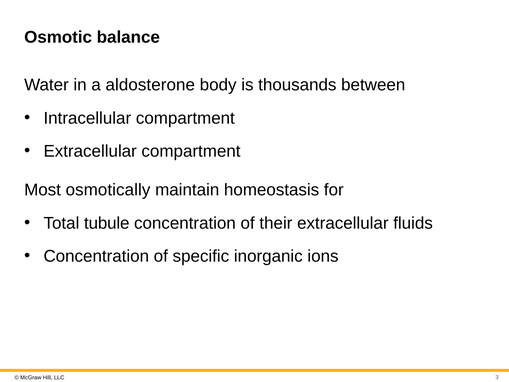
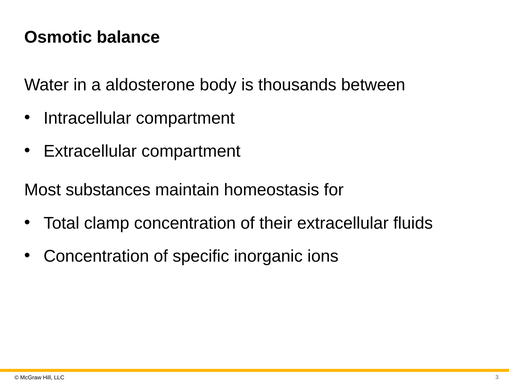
osmotically: osmotically -> substances
tubule: tubule -> clamp
